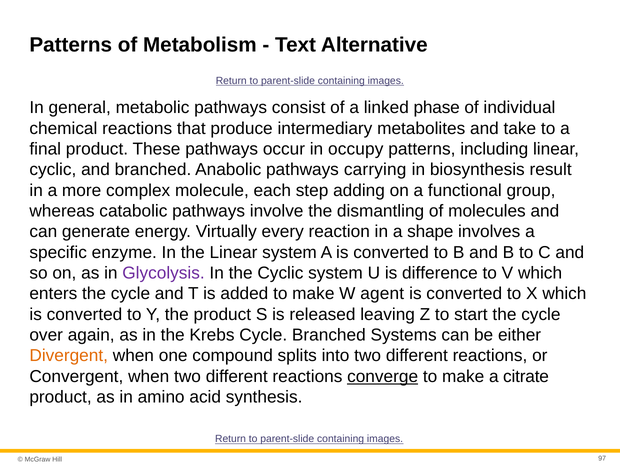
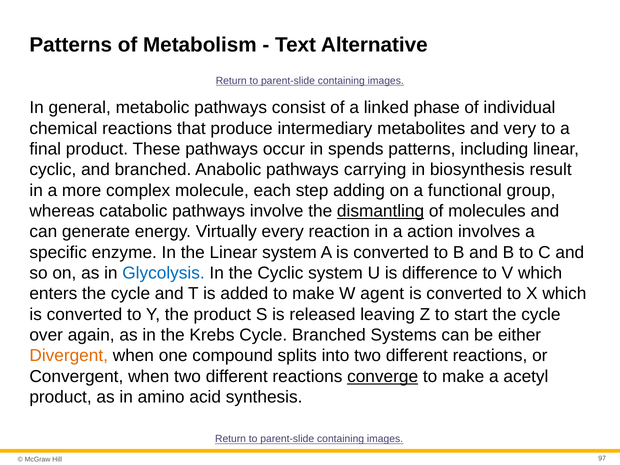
take: take -> very
occupy: occupy -> spends
dismantling underline: none -> present
shape: shape -> action
Glycolysis colour: purple -> blue
citrate: citrate -> acetyl
